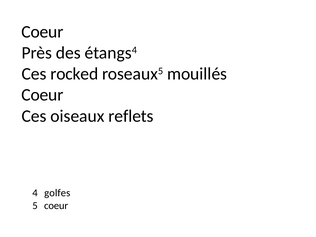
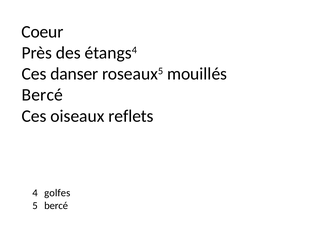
rocked: rocked -> danser
Coeur at (42, 95): Coeur -> Bercé
coeur at (56, 206): coeur -> bercé
